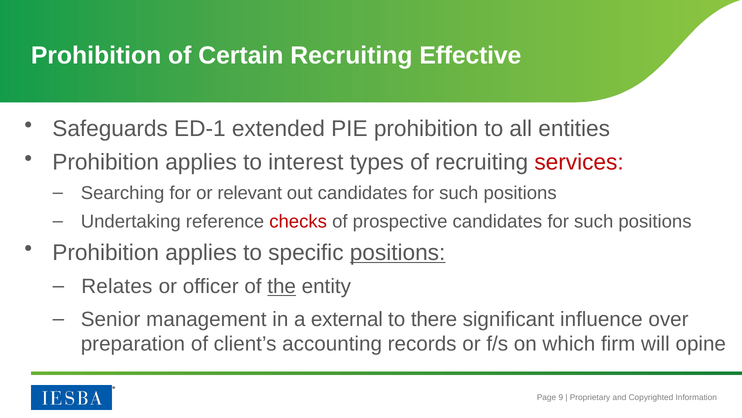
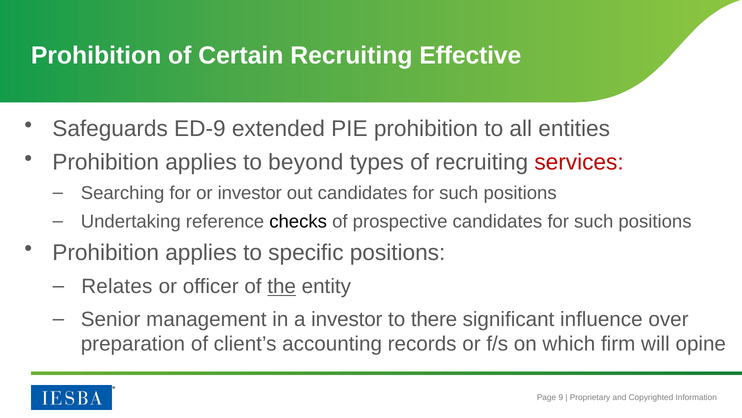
ED-1: ED-1 -> ED-9
interest: interest -> beyond
or relevant: relevant -> investor
checks colour: red -> black
positions at (398, 252) underline: present -> none
a external: external -> investor
